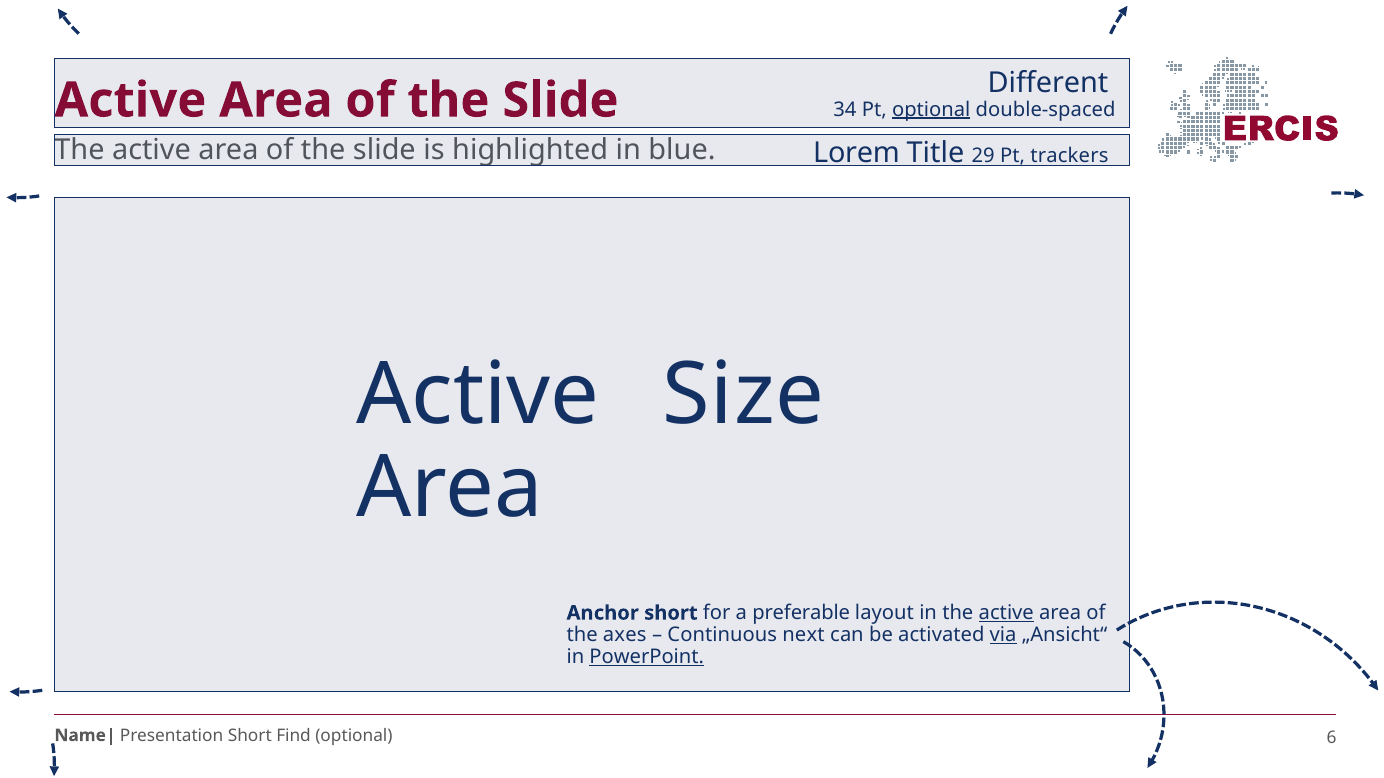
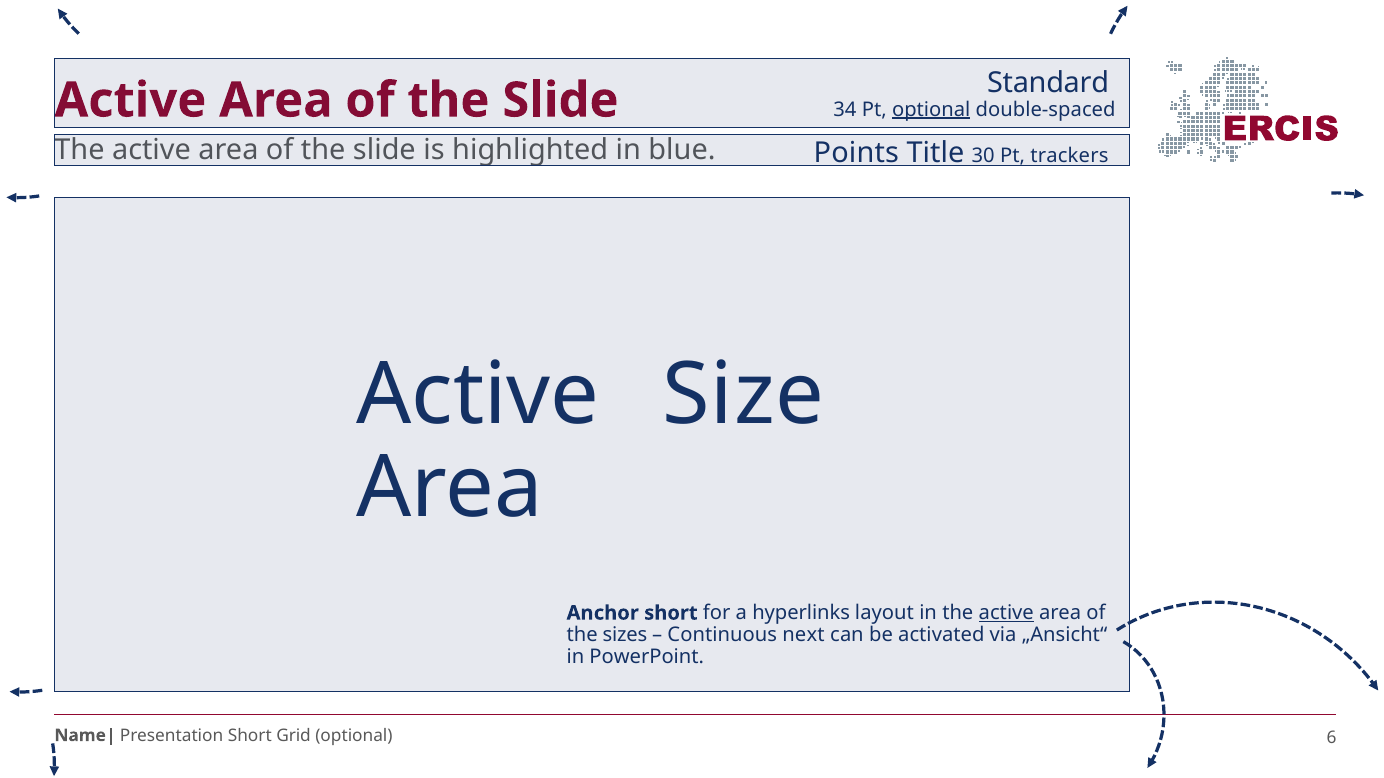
Different: Different -> Standard
Lorem: Lorem -> Points
29: 29 -> 30
preferable: preferable -> hyperlinks
axes: axes -> sizes
via underline: present -> none
PowerPoint underline: present -> none
Find: Find -> Grid
